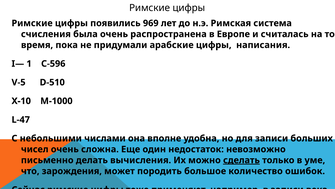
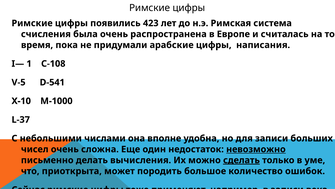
969: 969 -> 423
C-596: C-596 -> C-108
D-510: D-510 -> D-541
L-47: L-47 -> L-37
невозможно underline: none -> present
зарождения: зарождения -> приоткрыта
